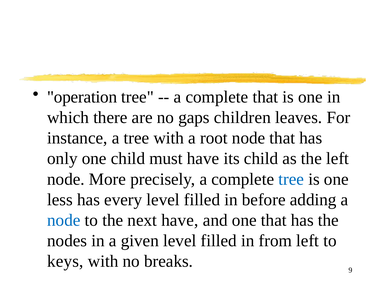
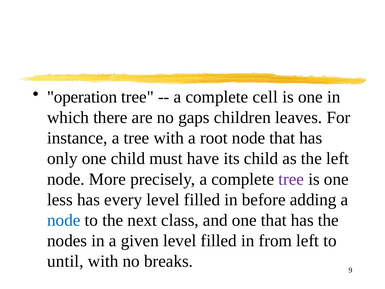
complete that: that -> cell
tree at (291, 179) colour: blue -> purple
next have: have -> class
keys: keys -> until
